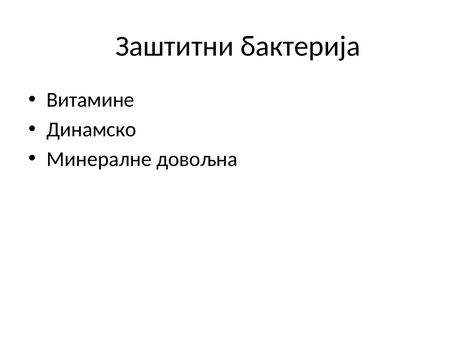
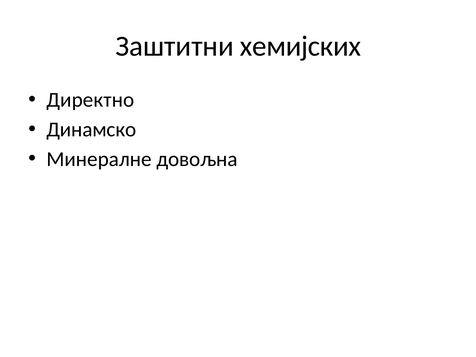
бактерија: бактерија -> хемијских
Витамине: Витамине -> Директно
